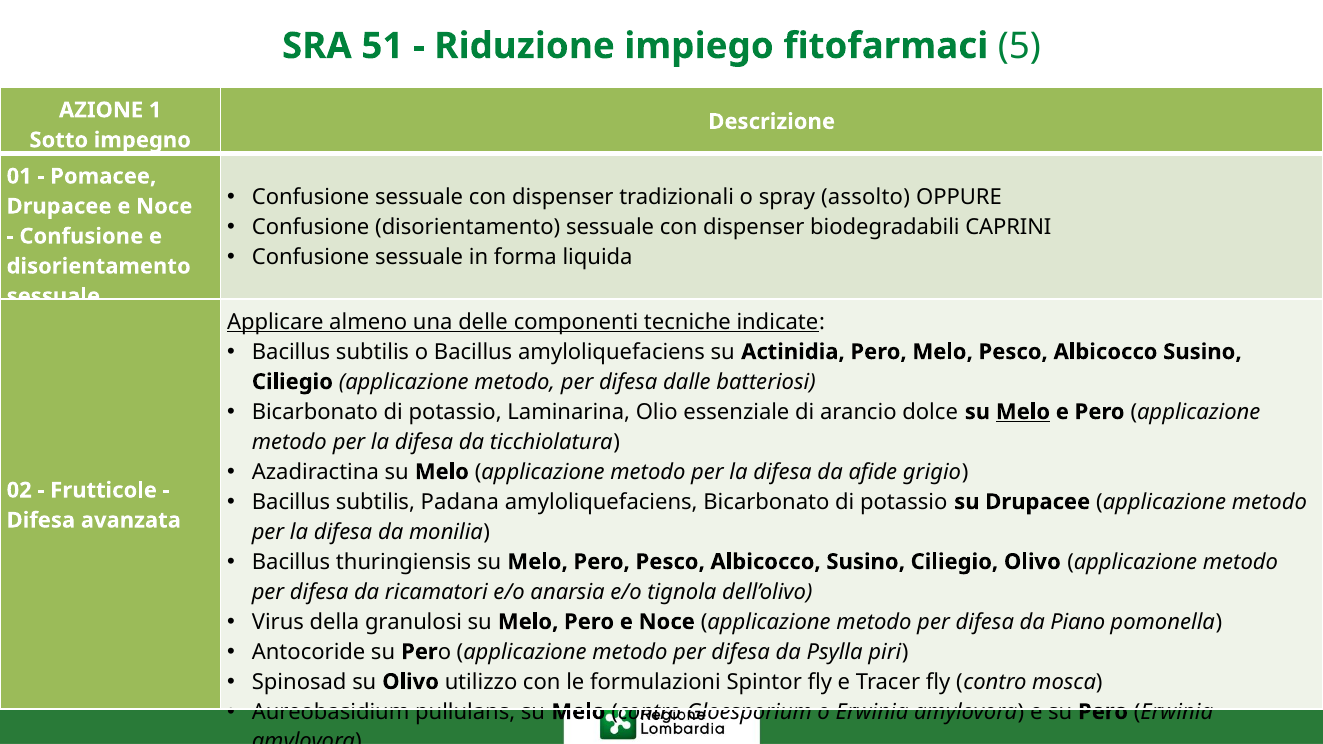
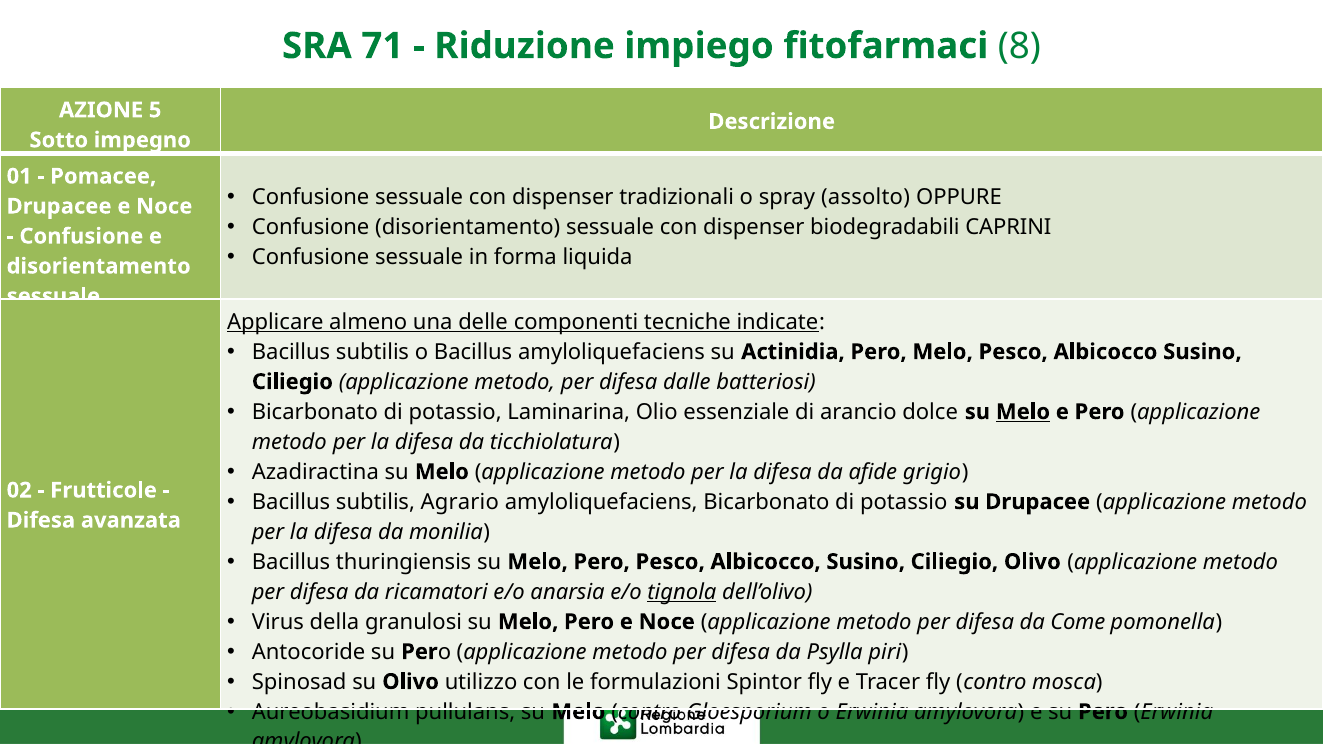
51: 51 -> 71
5: 5 -> 8
1: 1 -> 5
Padana: Padana -> Agrario
tignola underline: none -> present
Piano: Piano -> Come
